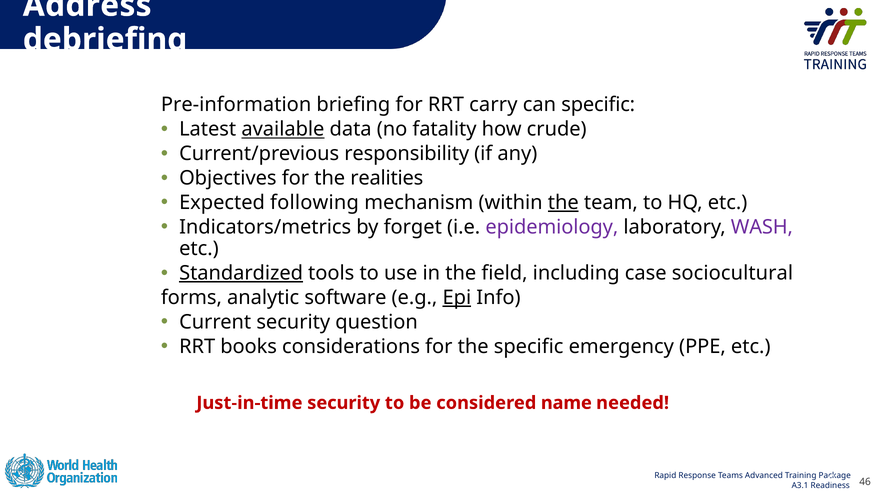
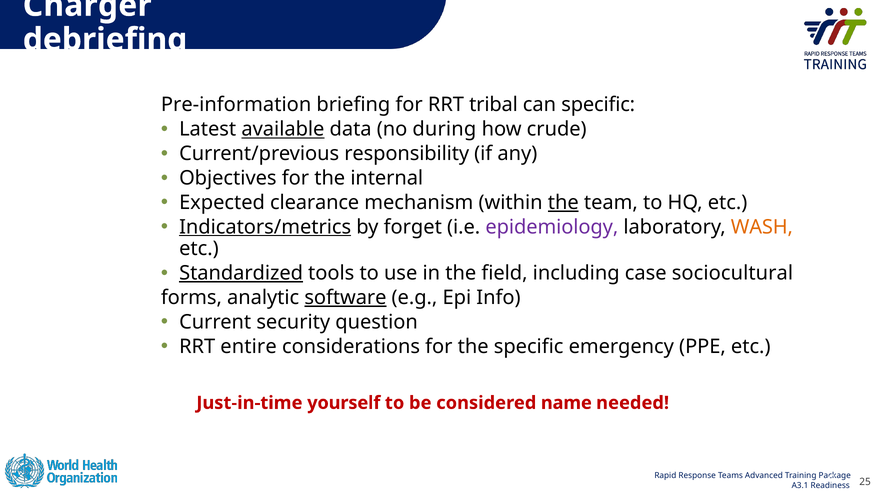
Address: Address -> Charger
carry: carry -> tribal
fatality: fatality -> during
realities: realities -> internal
following: following -> clearance
Indicators/metrics underline: none -> present
WASH colour: purple -> orange
software underline: none -> present
Epi underline: present -> none
books: books -> entire
Just-in-time security: security -> yourself
46: 46 -> 25
